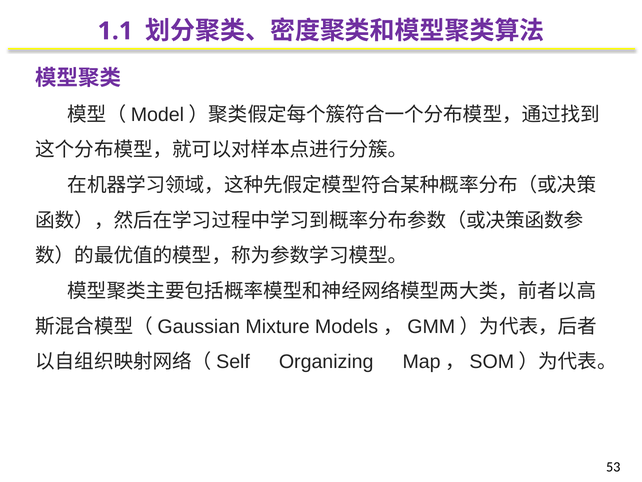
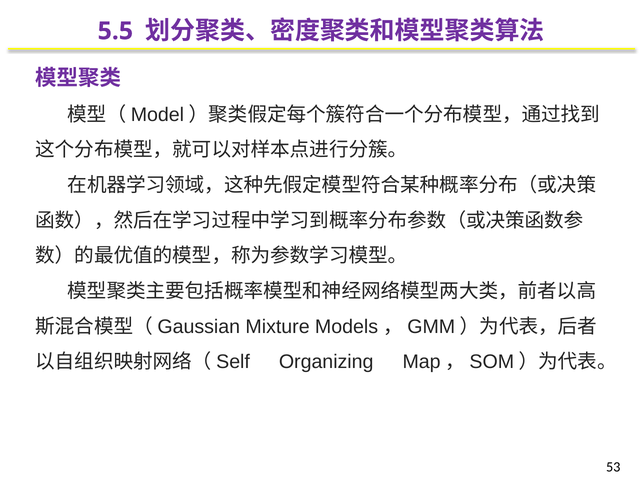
1.1: 1.1 -> 5.5
